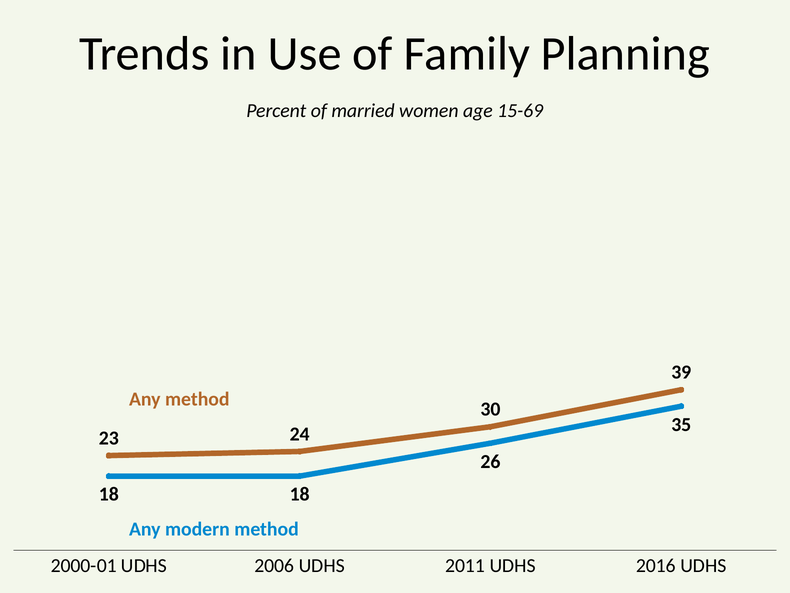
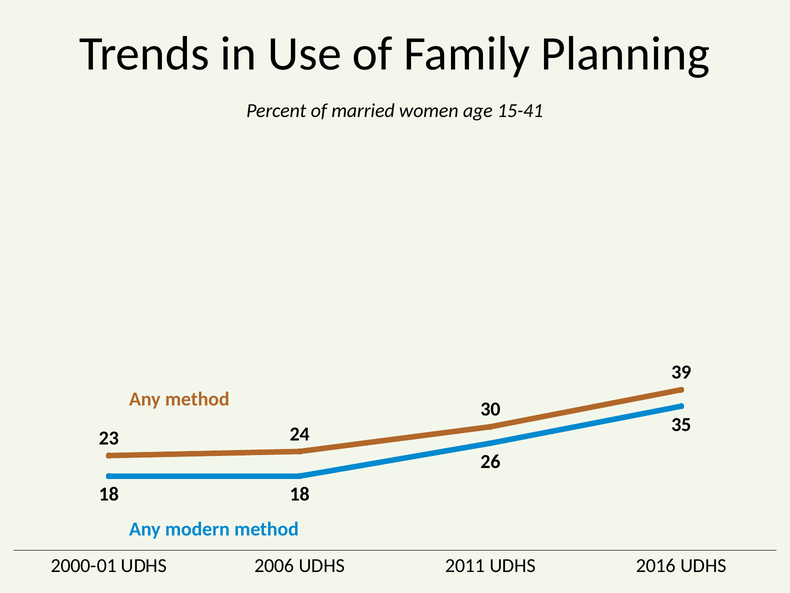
15-69: 15-69 -> 15-41
